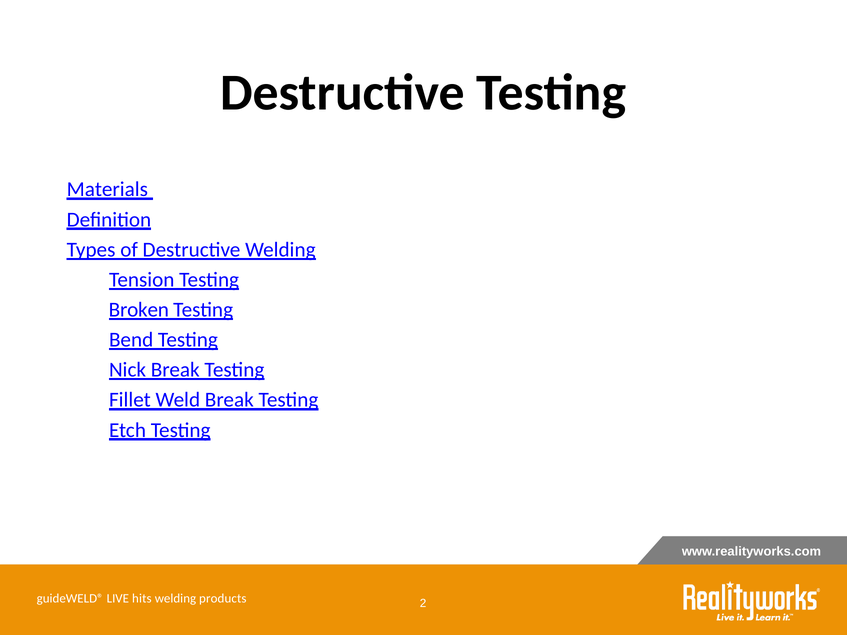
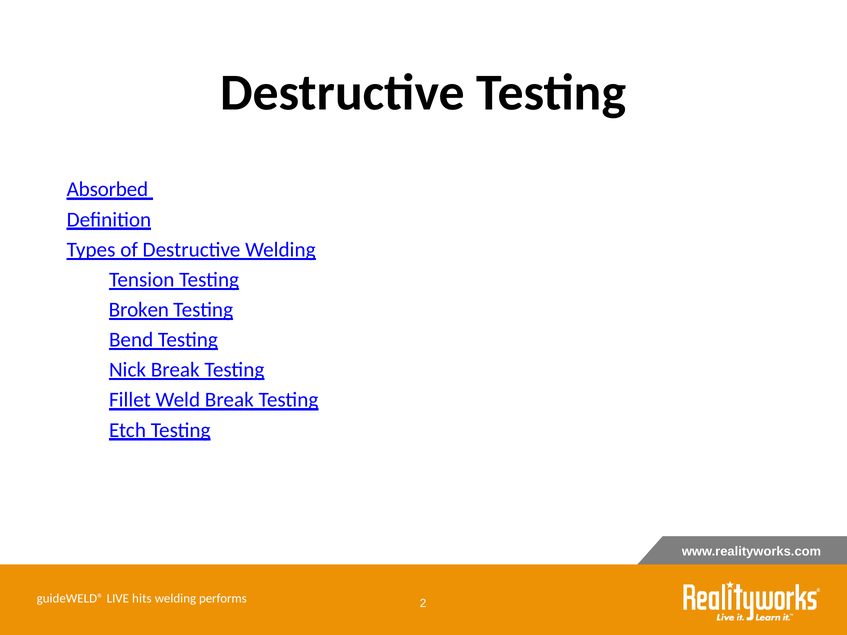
Materials: Materials -> Absorbed
products: products -> performs
